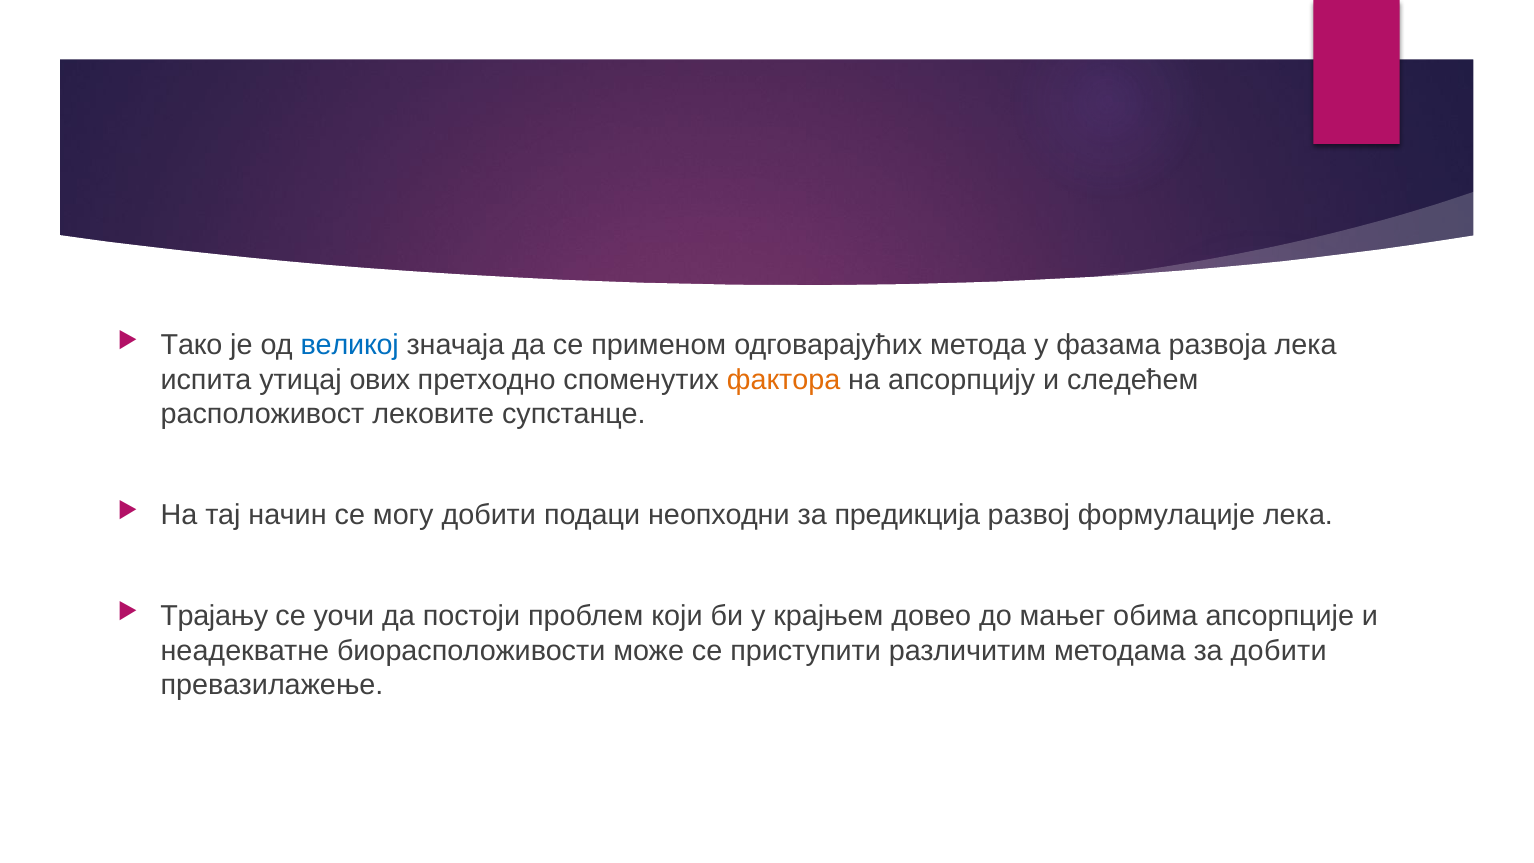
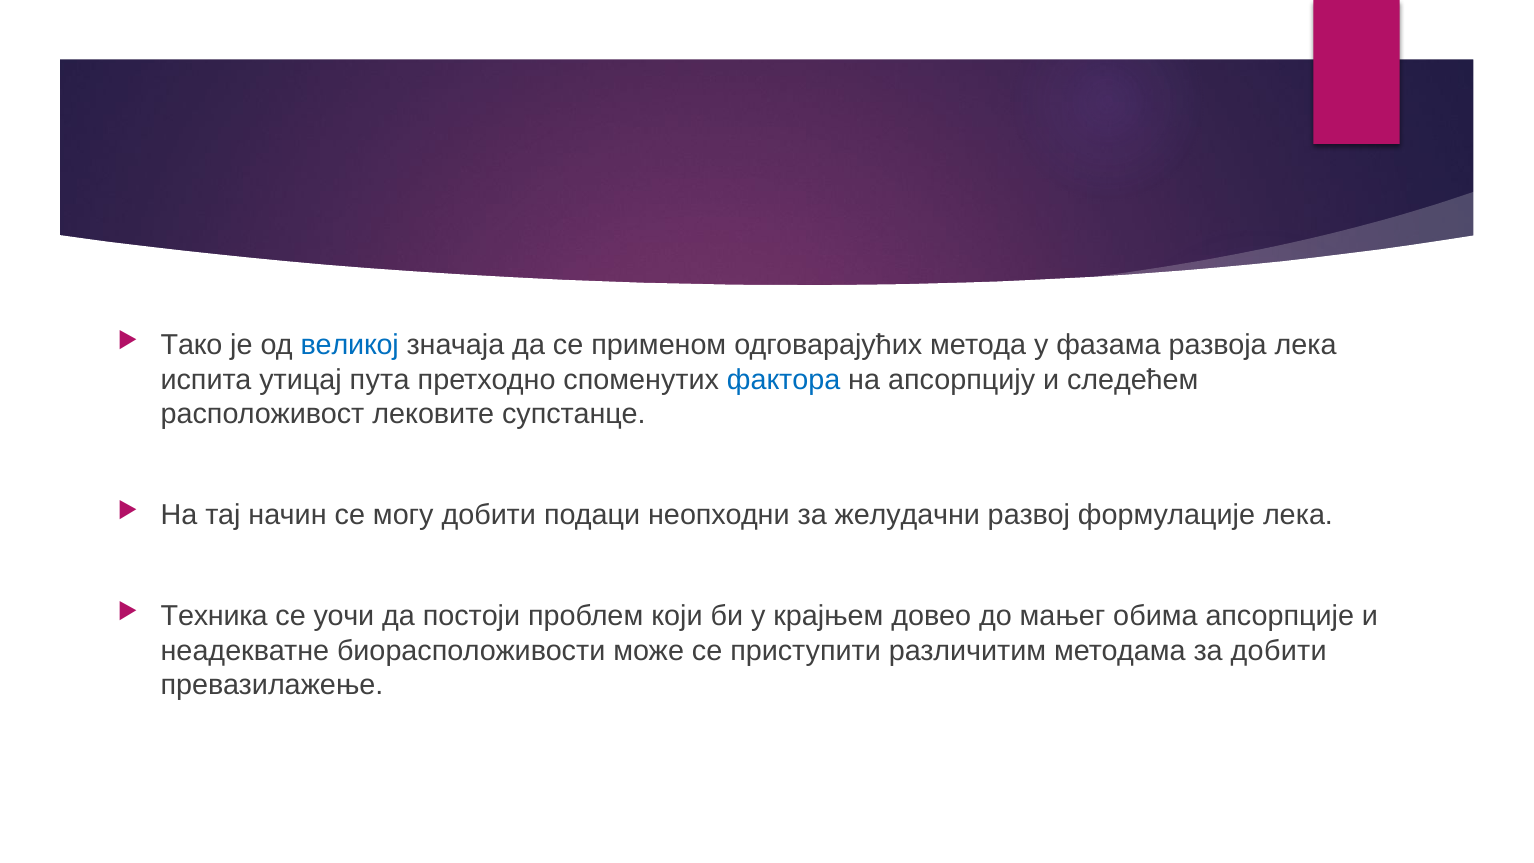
ових: ових -> пута
фактора colour: orange -> blue
предикција: предикција -> желудачни
Трајању: Трајању -> Техника
